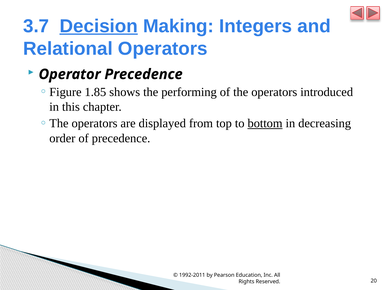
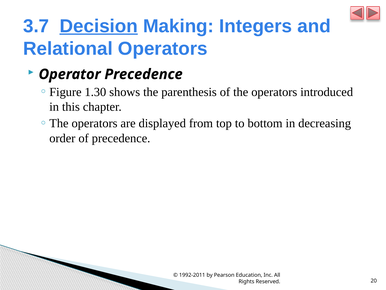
1.85: 1.85 -> 1.30
performing: performing -> parenthesis
bottom underline: present -> none
